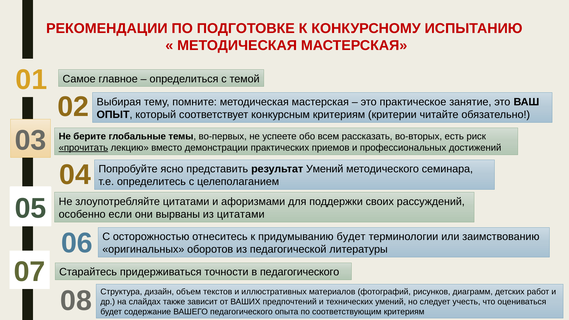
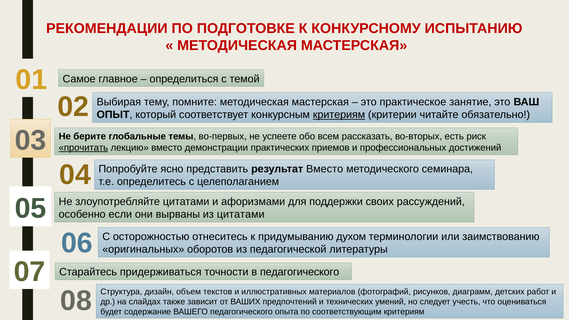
критериям at (339, 115) underline: none -> present
результат Умений: Умений -> Вместо
придумыванию будет: будет -> духом
